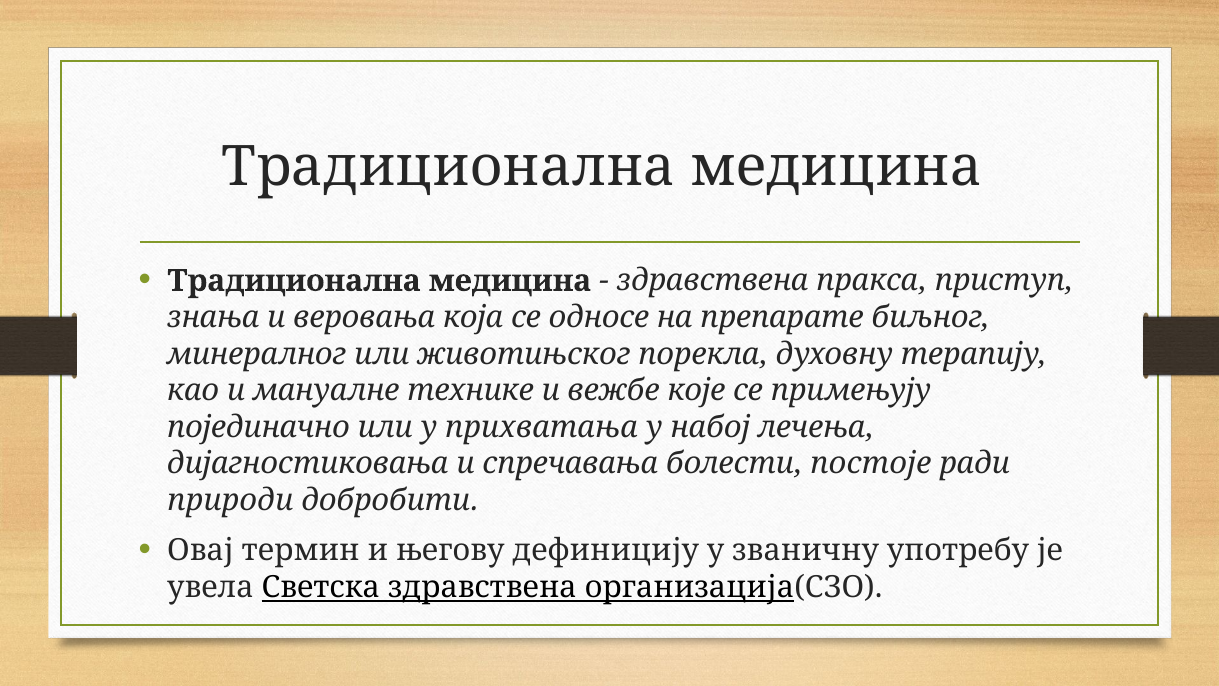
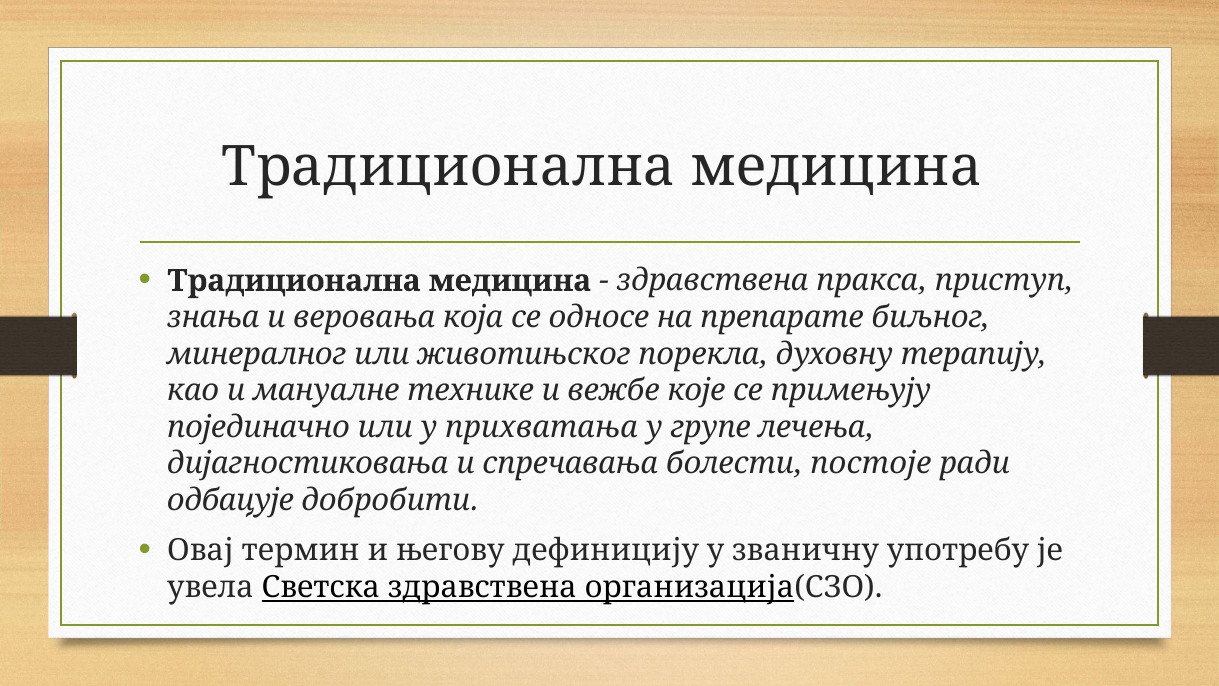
набој: набој -> групе
природи: природи -> одбацује
